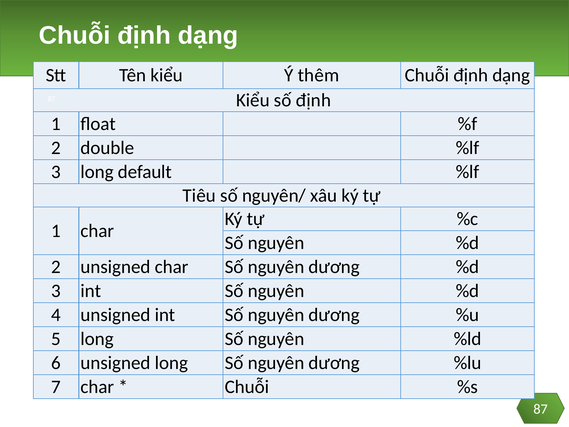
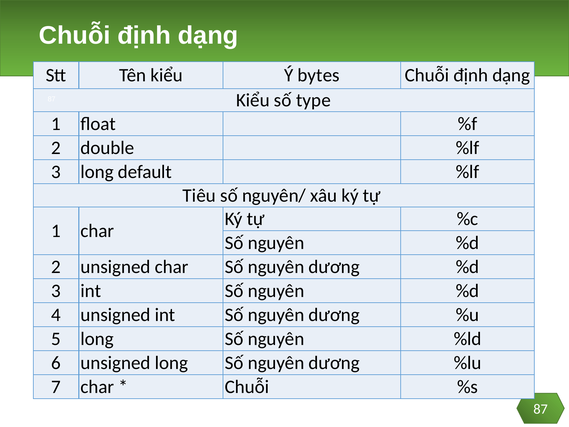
thêm: thêm -> bytes
số định: định -> type
